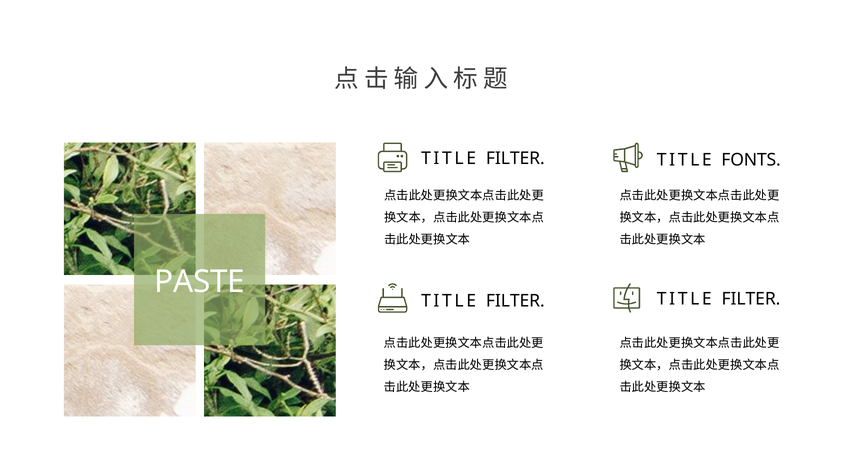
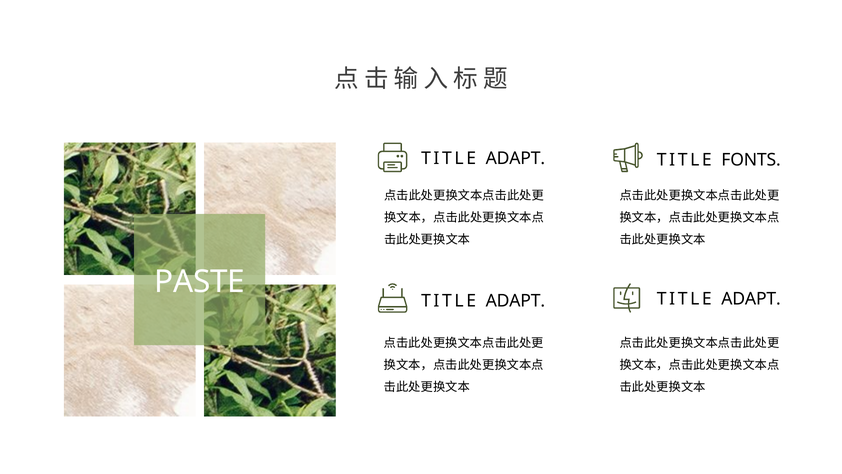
FILTER at (515, 158): FILTER -> ADAPT
FILTER at (751, 299): FILTER -> ADAPT
FILTER at (515, 301): FILTER -> ADAPT
